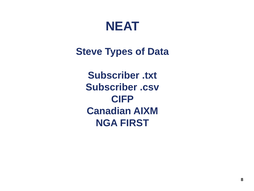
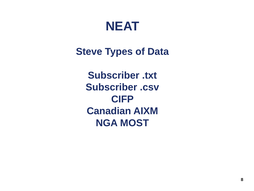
FIRST: FIRST -> MOST
